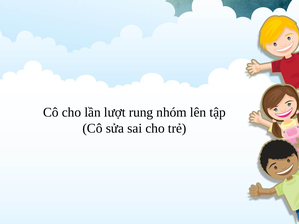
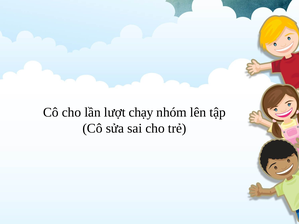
rung: rung -> chạy
